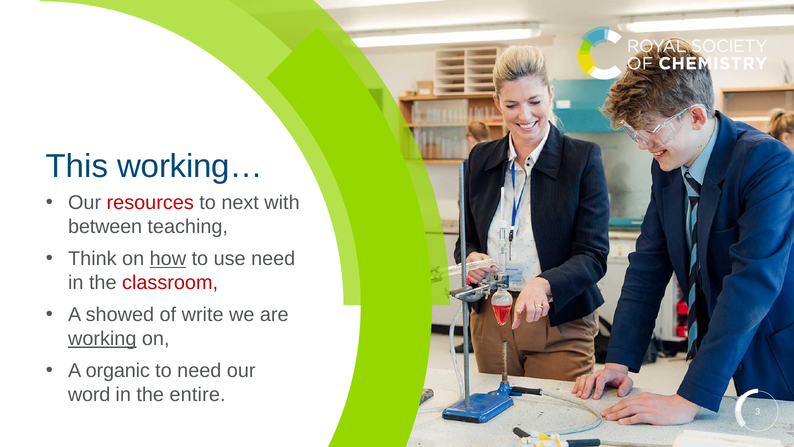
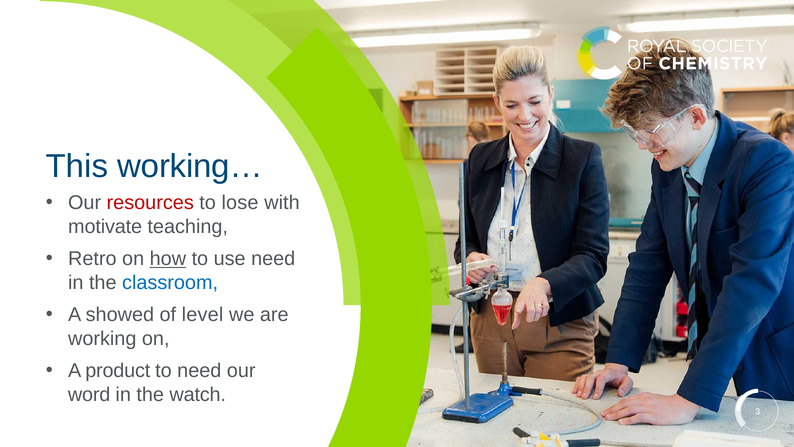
next: next -> lose
between: between -> motivate
Think: Think -> Retro
classroom colour: red -> blue
write: write -> level
working underline: present -> none
organic: organic -> product
entire: entire -> watch
